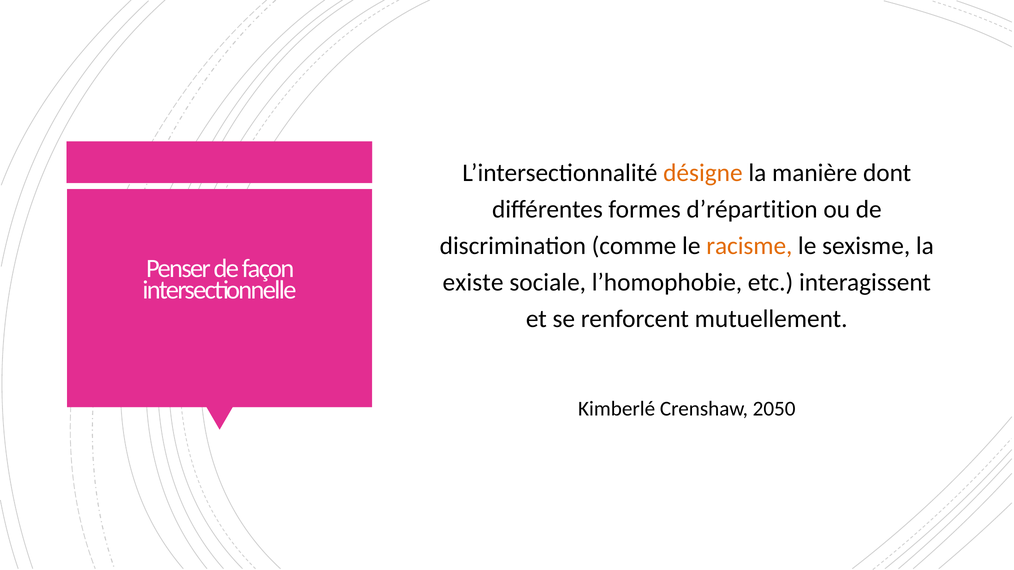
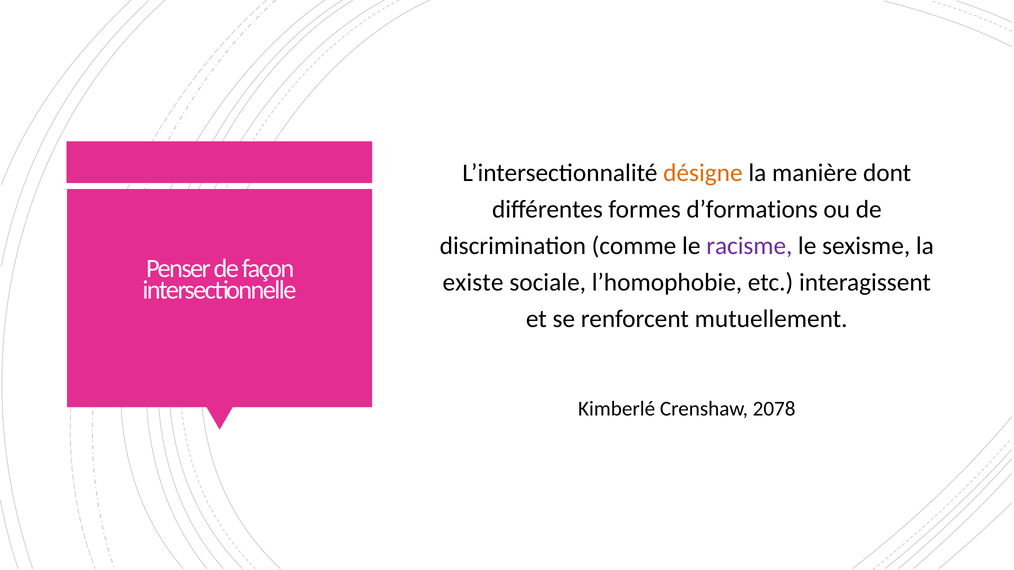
d’répartition: d’répartition -> d’formations
racisme colour: orange -> purple
2050: 2050 -> 2078
